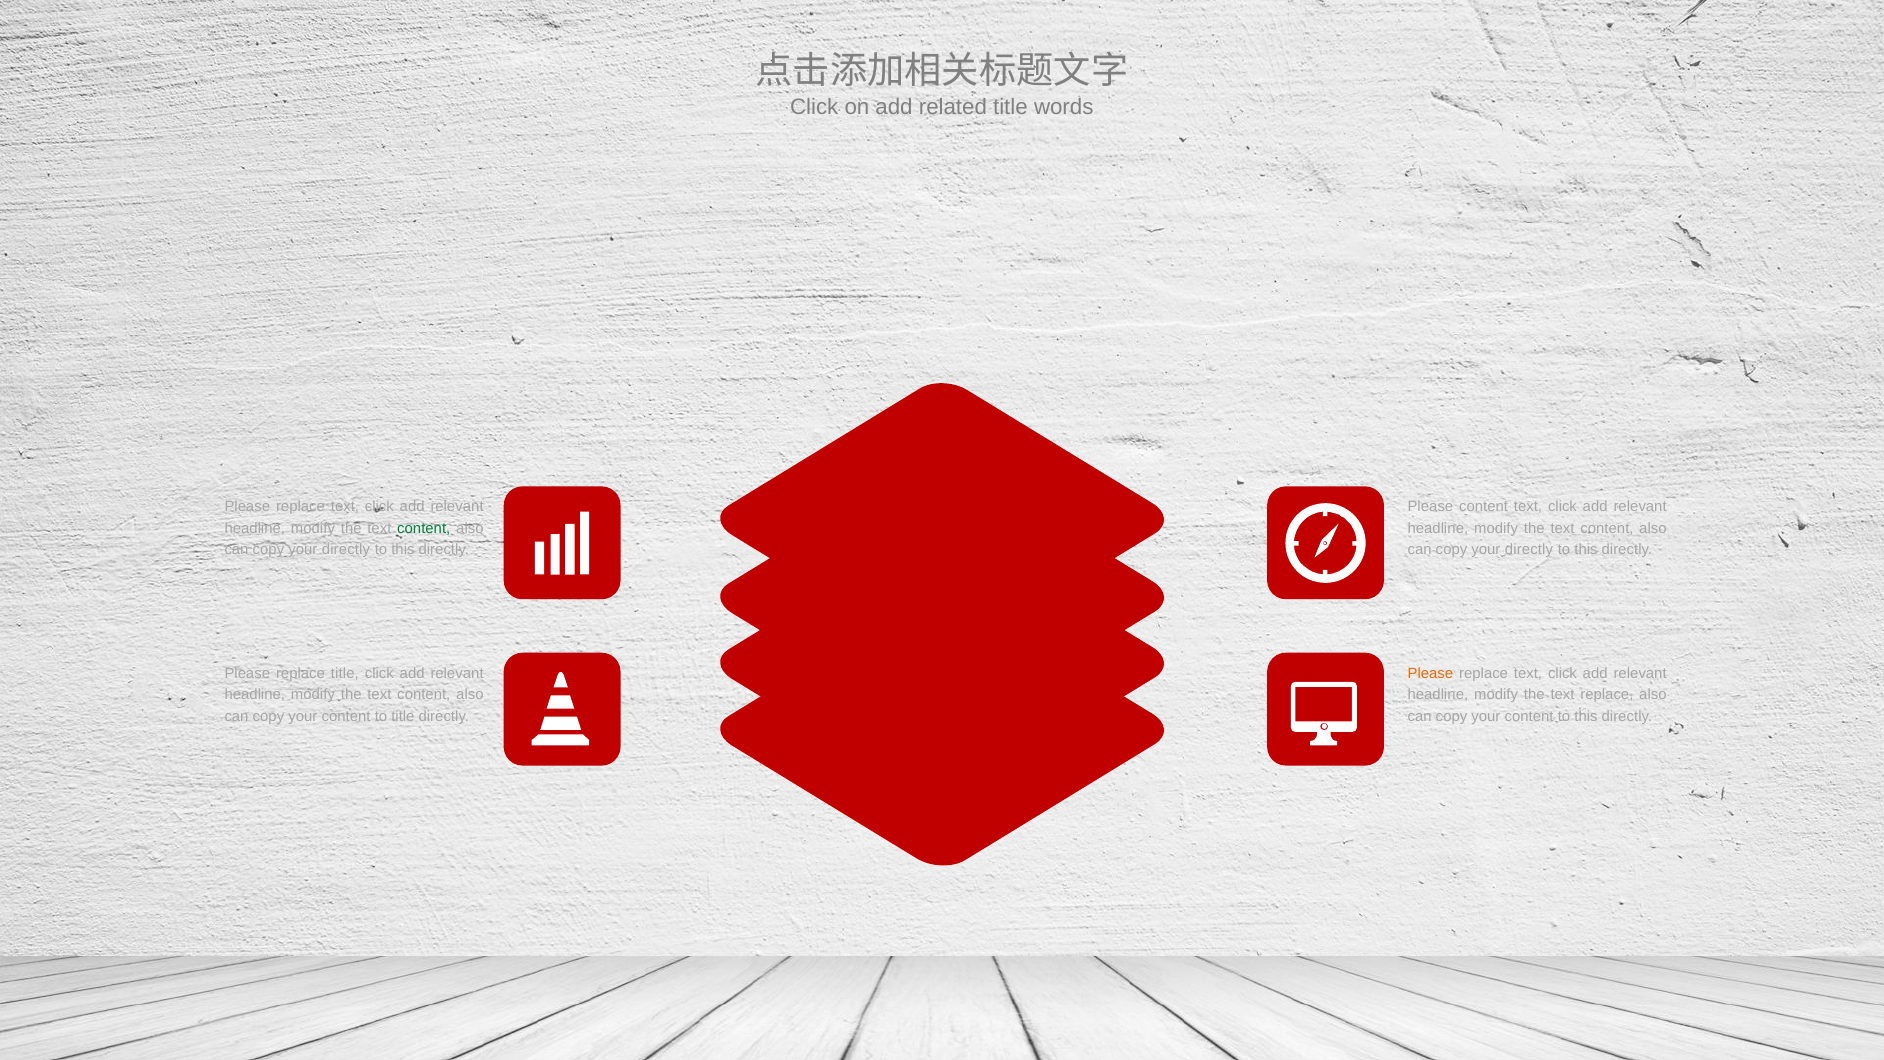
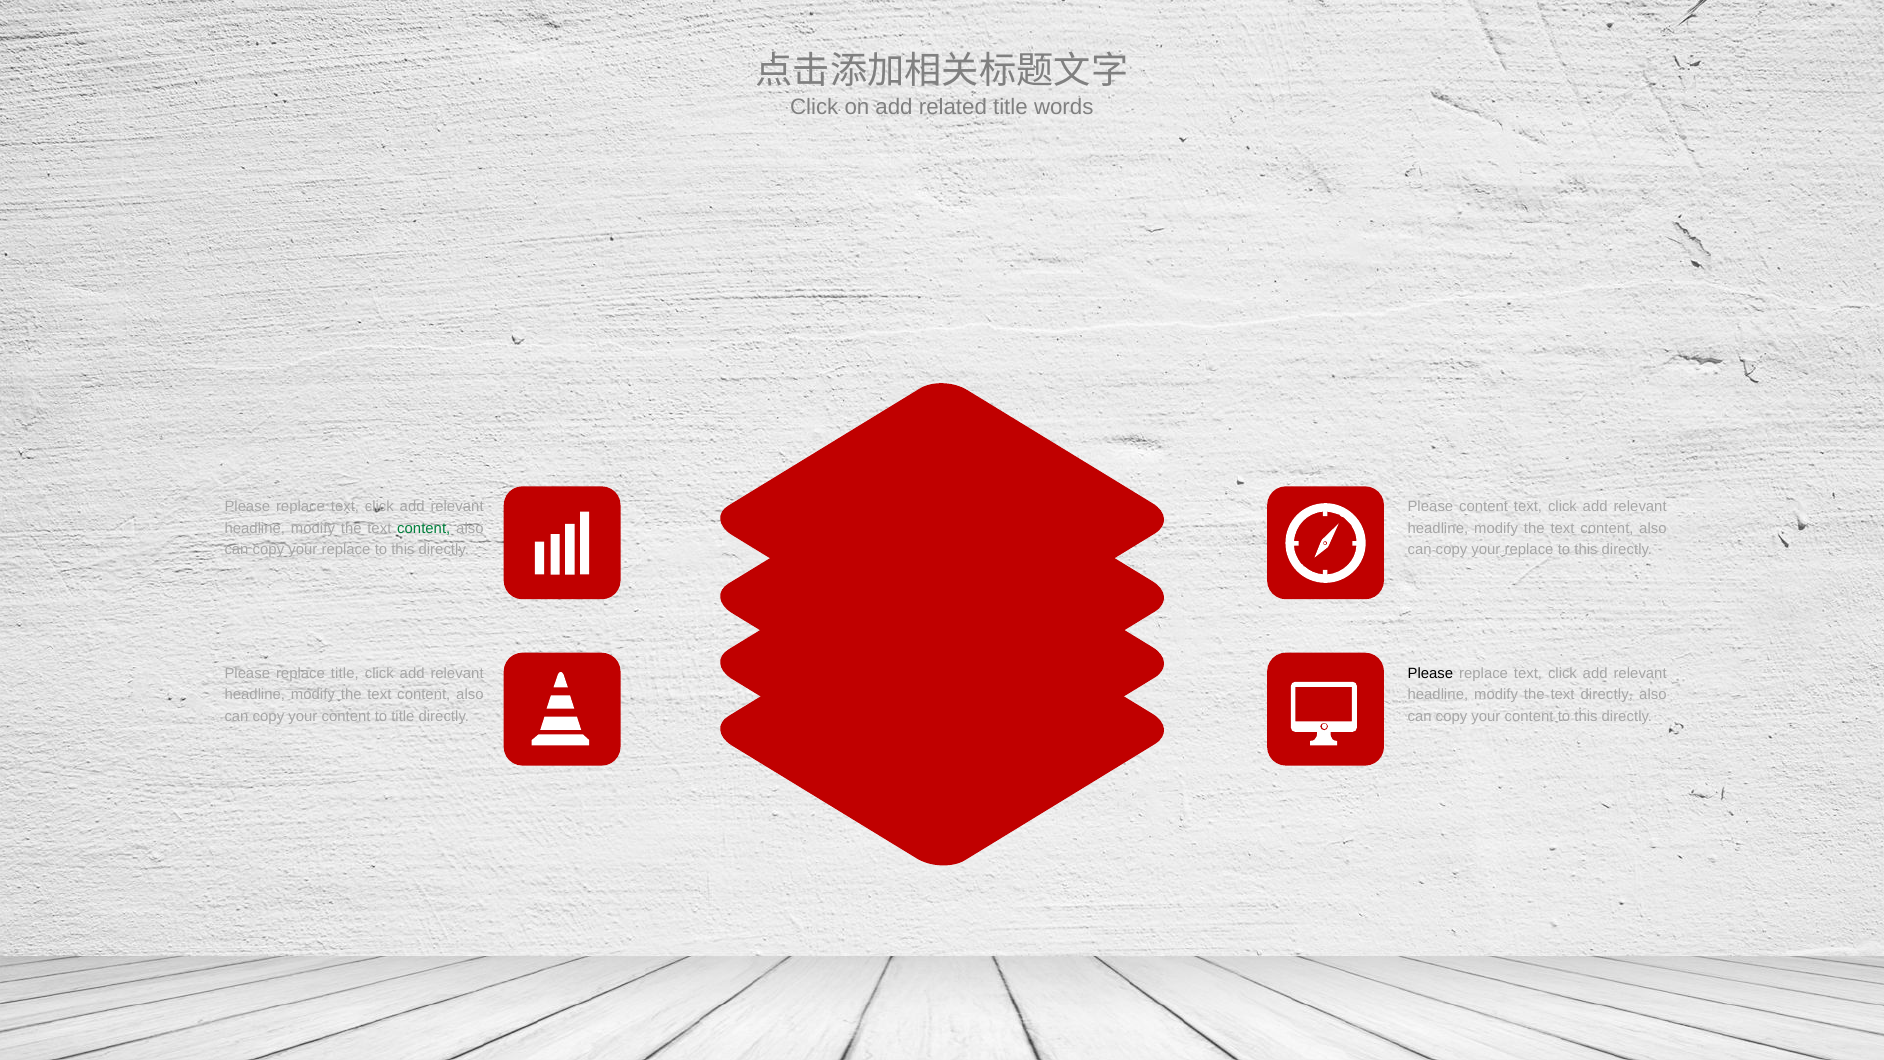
directly at (346, 550): directly -> replace
directly at (1529, 550): directly -> replace
Please at (1430, 673) colour: orange -> black
text replace: replace -> directly
